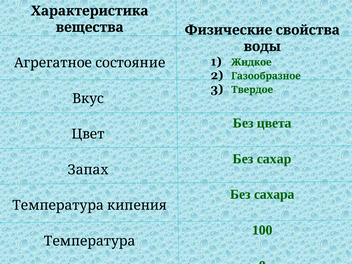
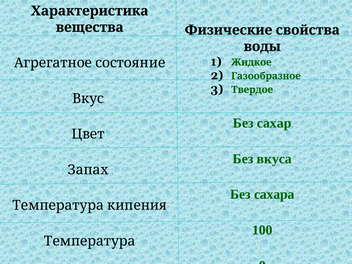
цвета: цвета -> сахар
сахар: сахар -> вкуса
